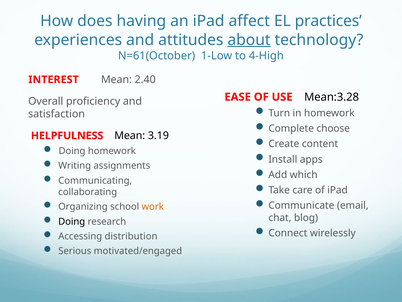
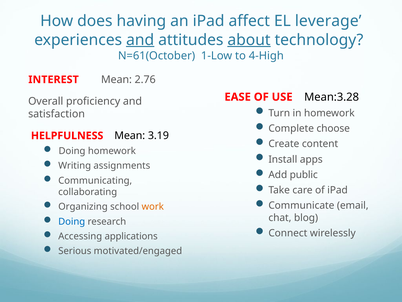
practices: practices -> leverage
and at (140, 40) underline: none -> present
2.40: 2.40 -> 2.76
which: which -> public
Doing at (72, 221) colour: black -> blue
distribution: distribution -> applications
